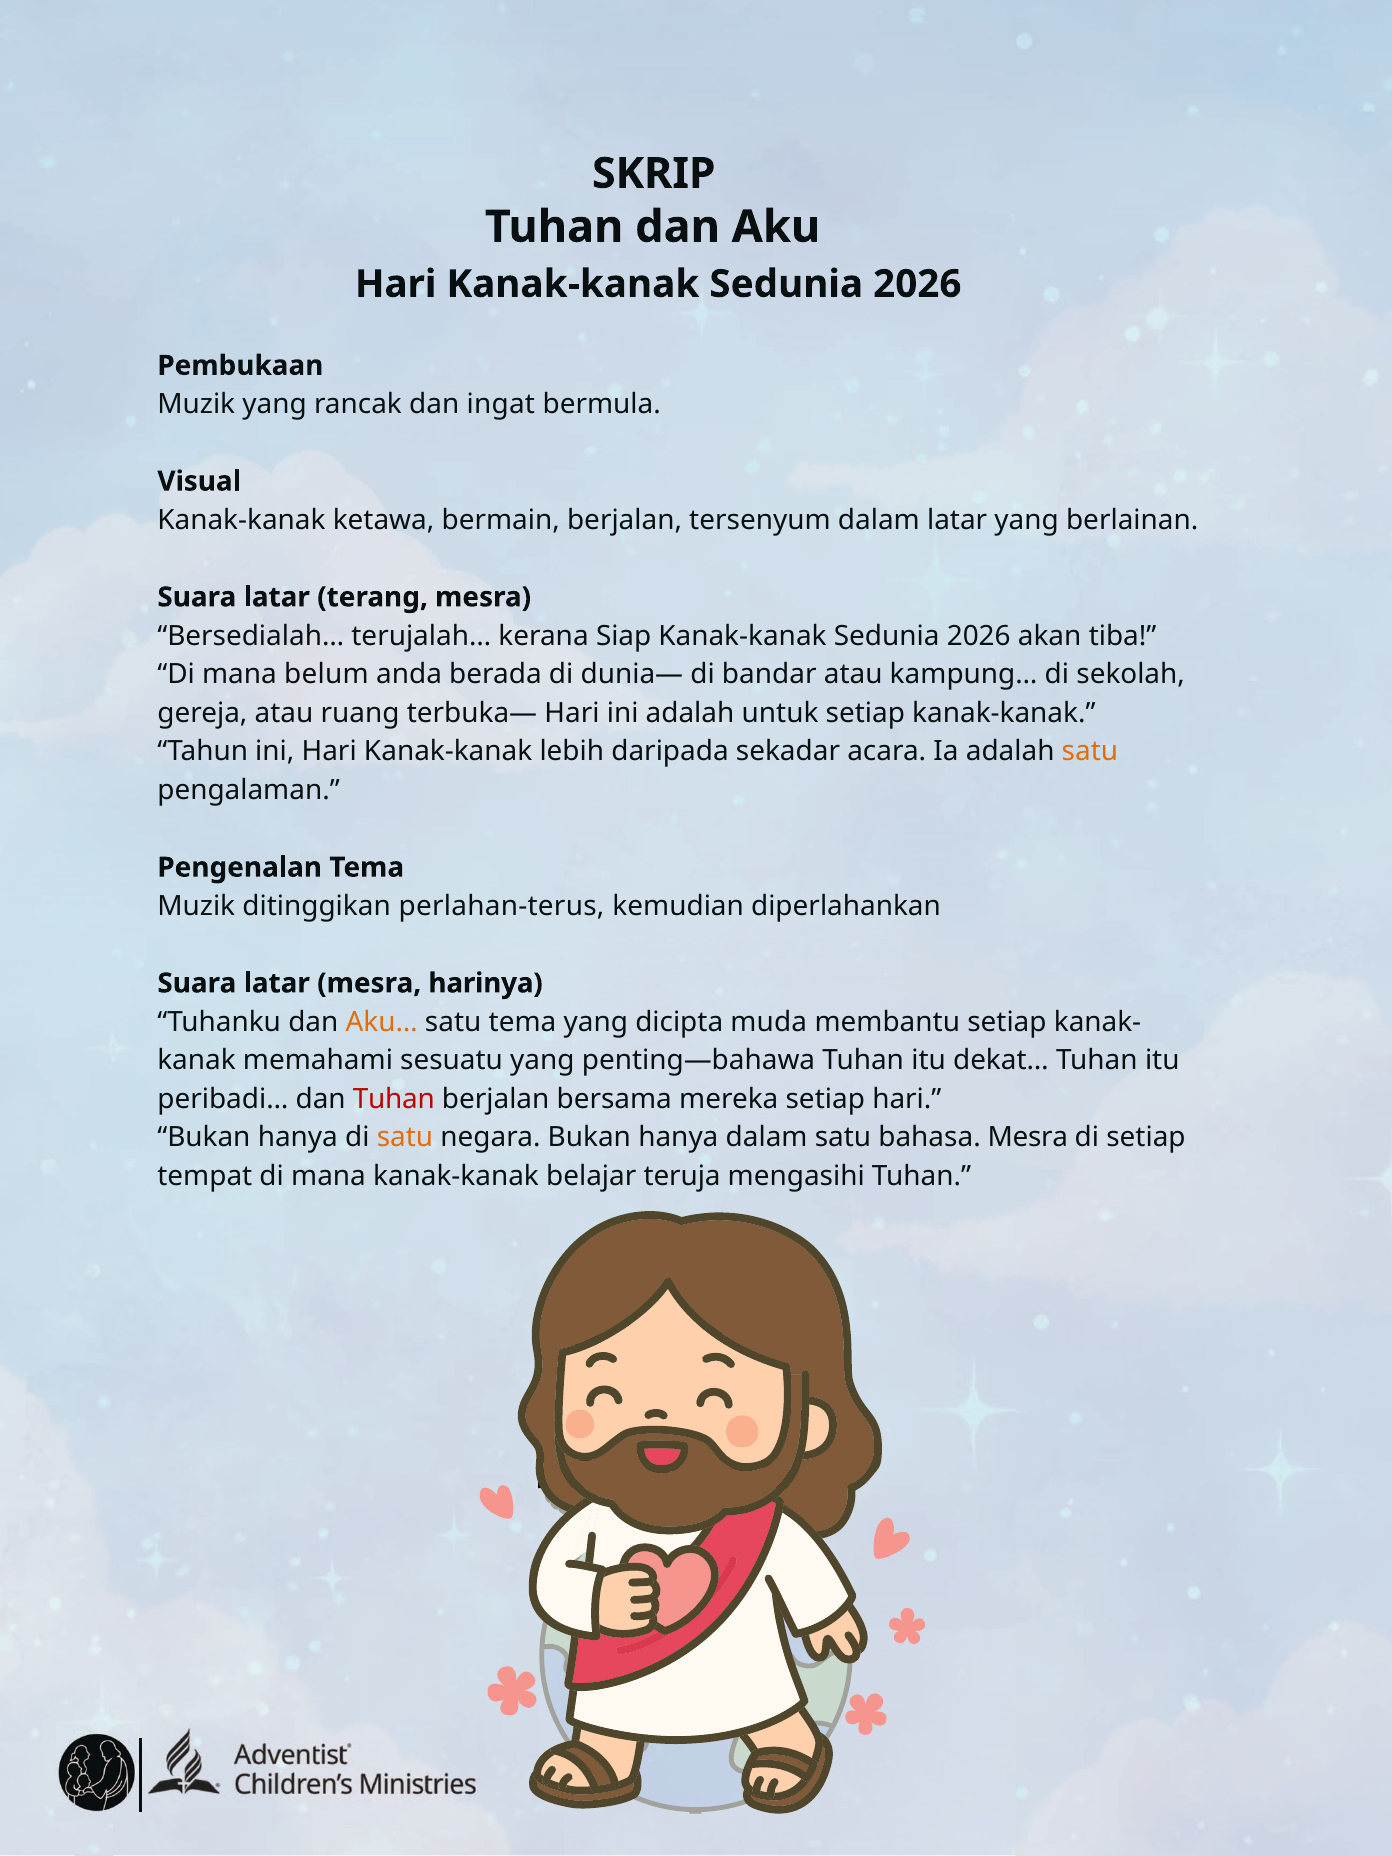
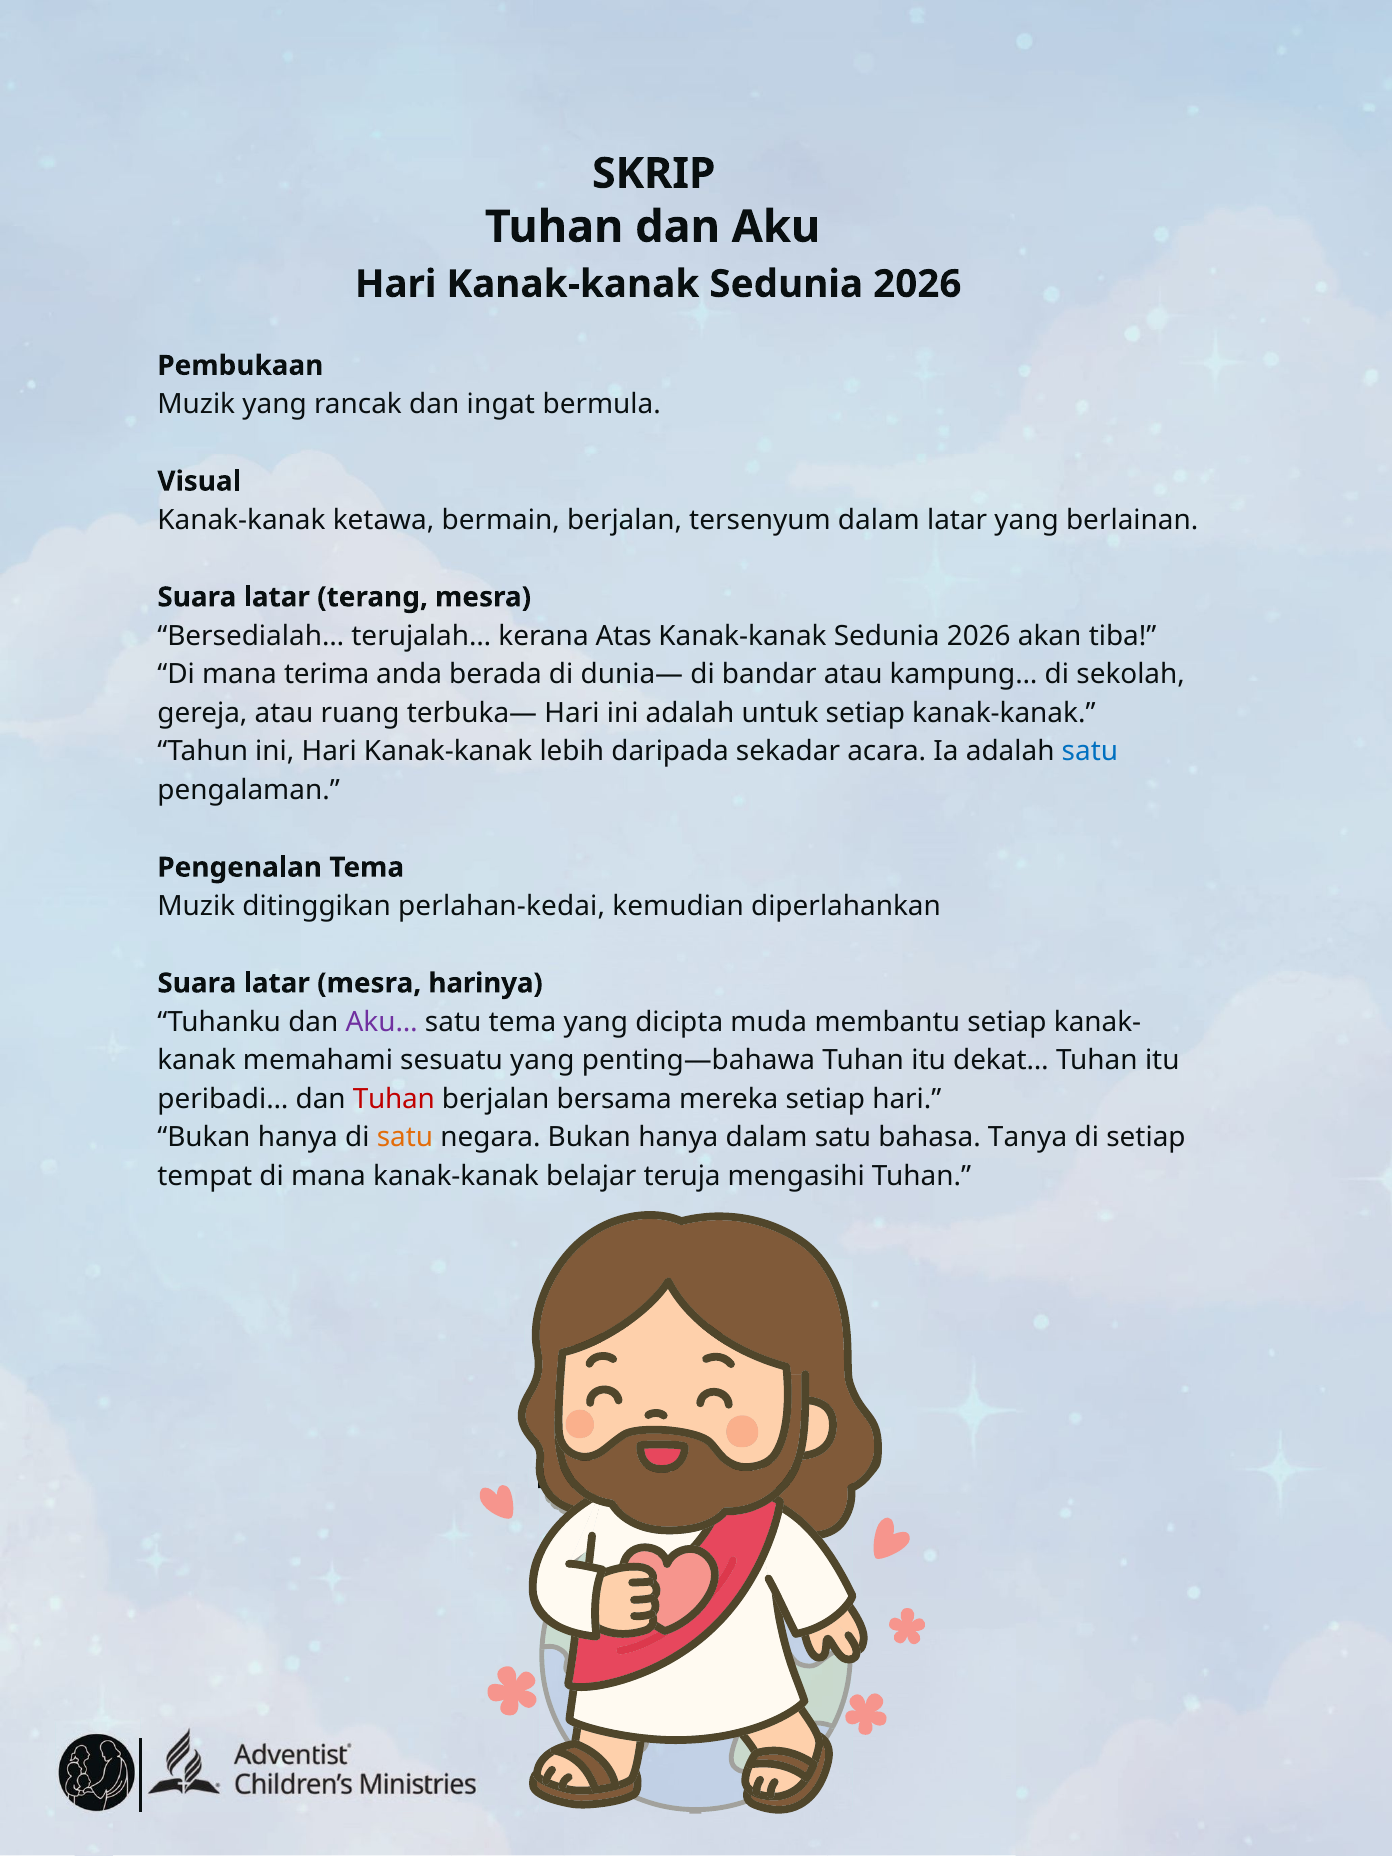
Siap: Siap -> Atas
belum: belum -> terima
satu at (1090, 752) colour: orange -> blue
perlahan-terus: perlahan-terus -> perlahan-kedai
Aku… colour: orange -> purple
bahasa Mesra: Mesra -> Tanya
